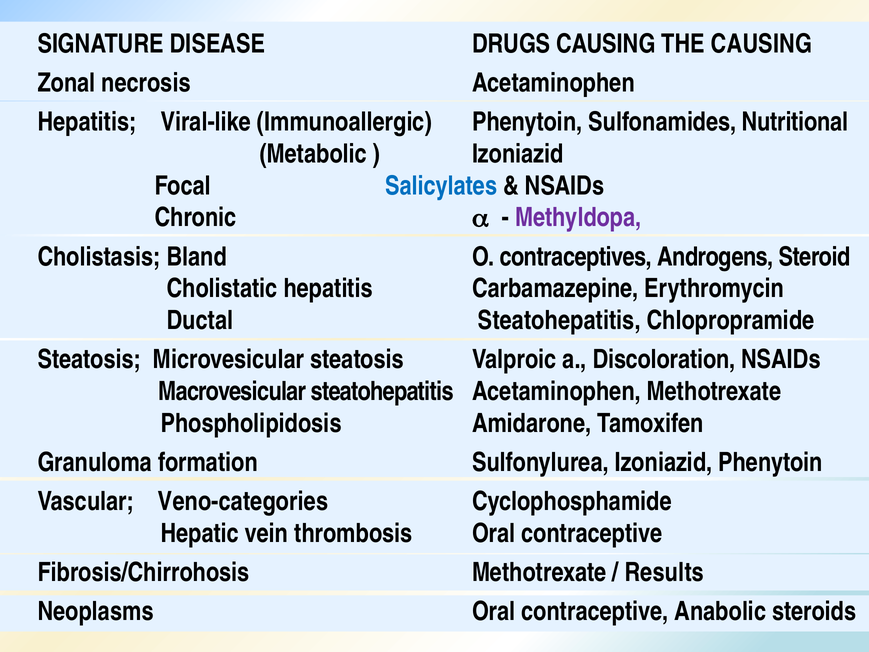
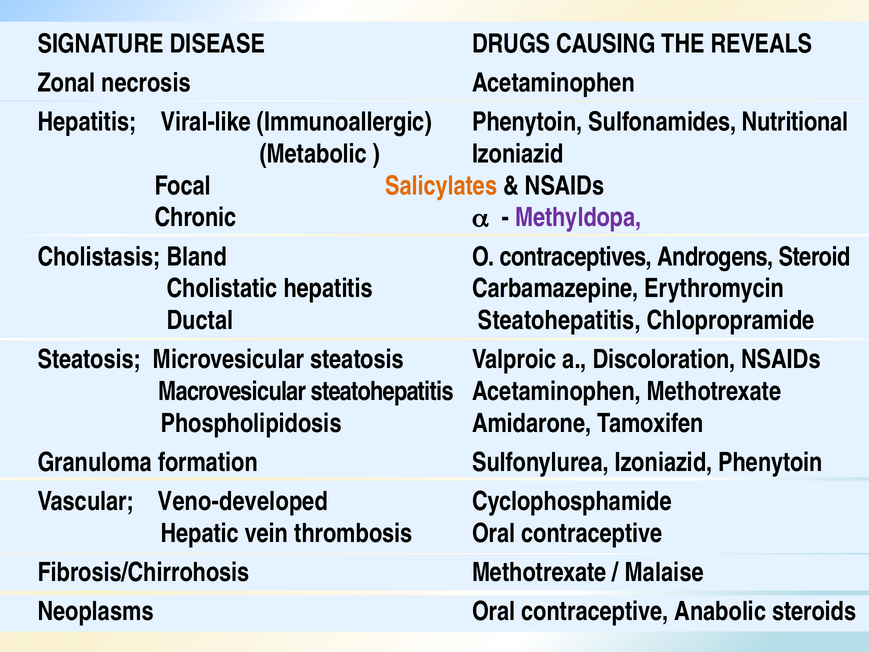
THE CAUSING: CAUSING -> REVEALS
Salicylates colour: blue -> orange
Veno-categories: Veno-categories -> Veno-developed
Results: Results -> Malaise
